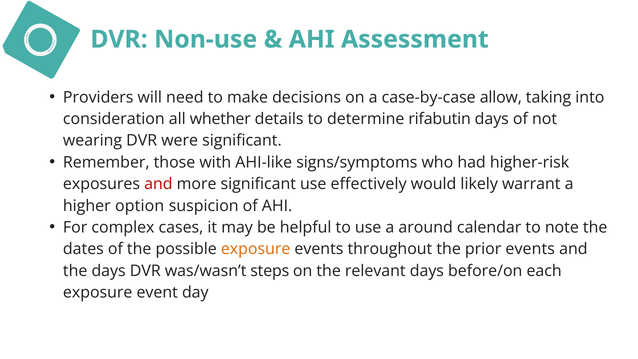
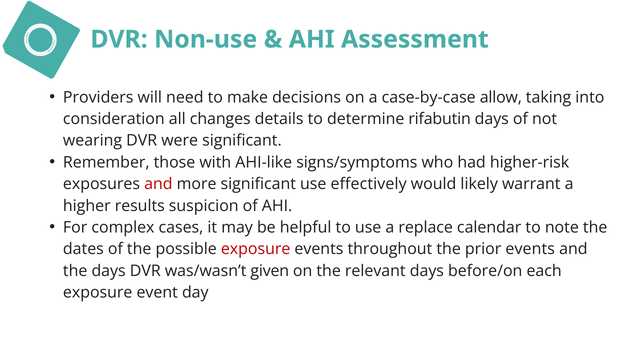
whether: whether -> changes
option: option -> results
around: around -> replace
exposure at (256, 249) colour: orange -> red
steps: steps -> given
